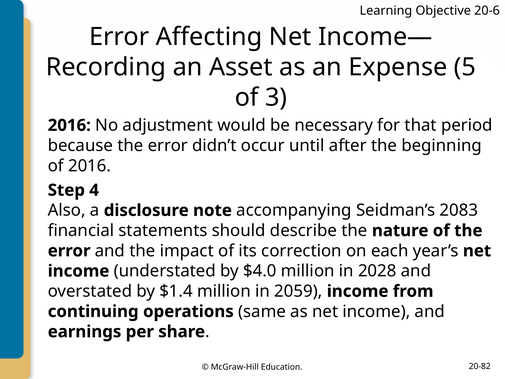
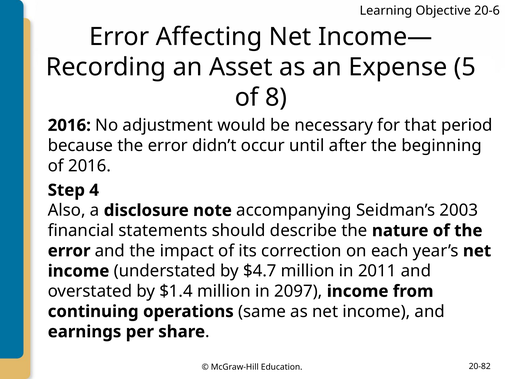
3: 3 -> 8
2083: 2083 -> 2003
$4.0: $4.0 -> $4.7
2028: 2028 -> 2011
2059: 2059 -> 2097
